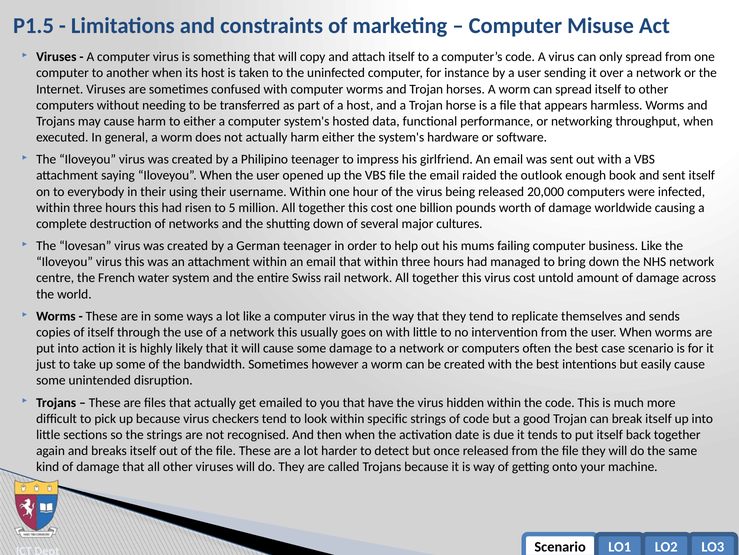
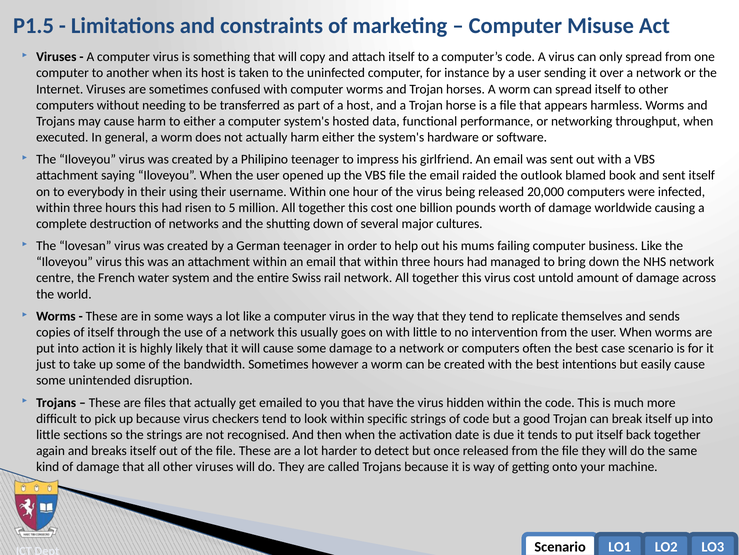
enough: enough -> blamed
